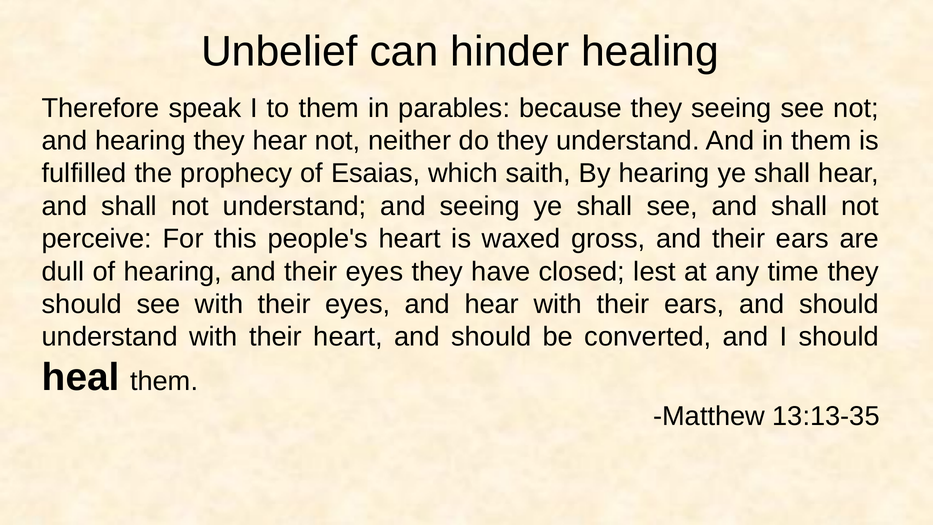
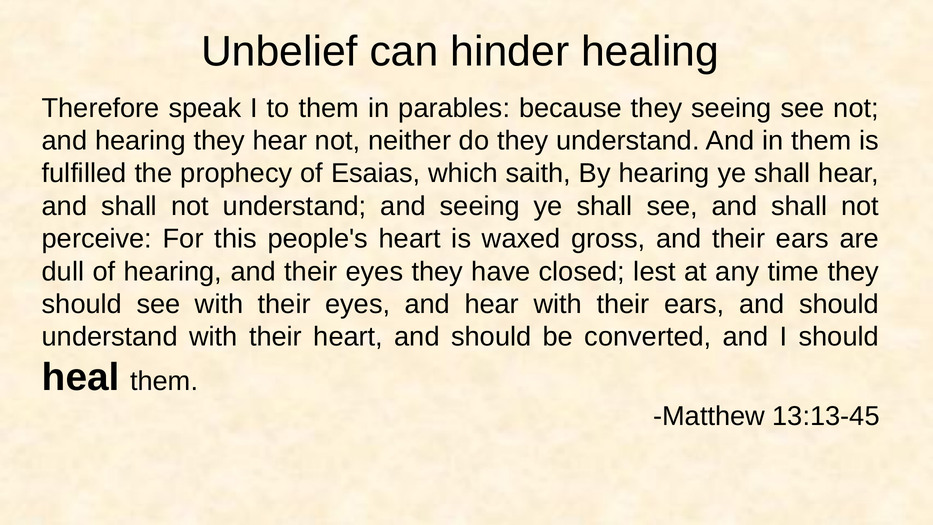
13:13-35: 13:13-35 -> 13:13-45
